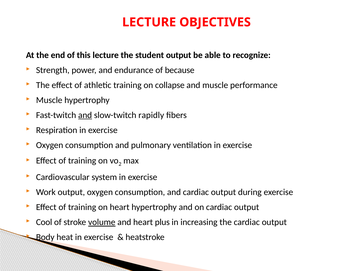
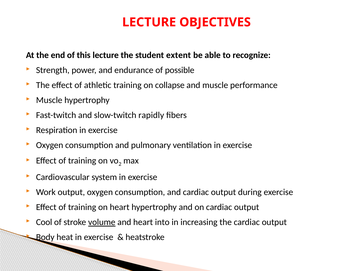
student output: output -> extent
because: because -> possible
and at (85, 115) underline: present -> none
plus: plus -> into
